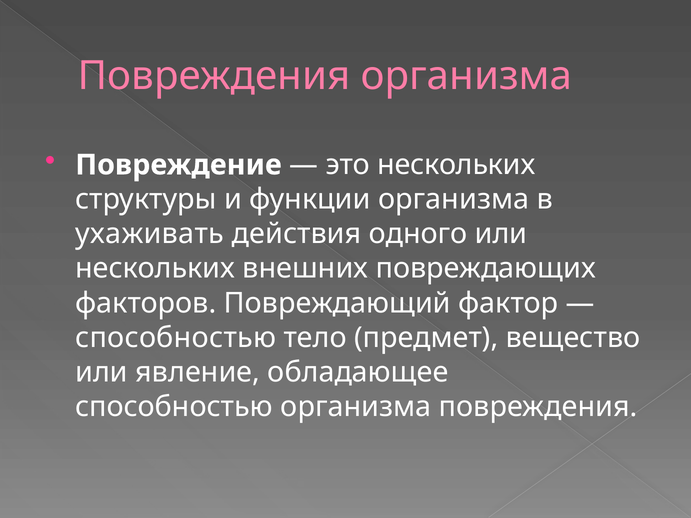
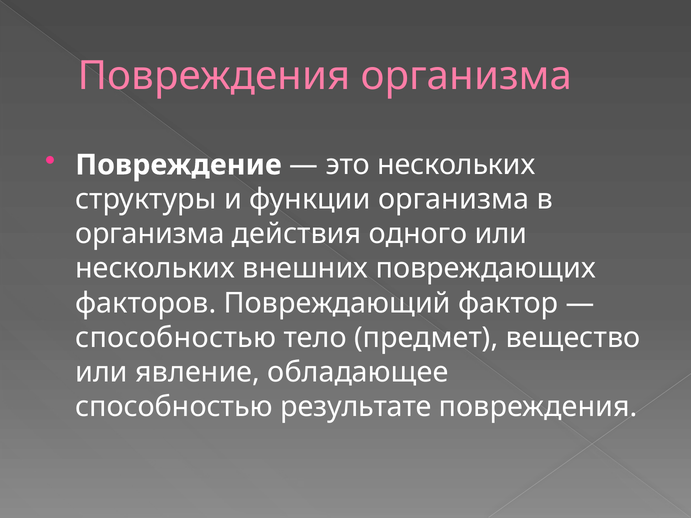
ухаживать at (150, 234): ухаживать -> организма
способностью организма: организма -> результате
